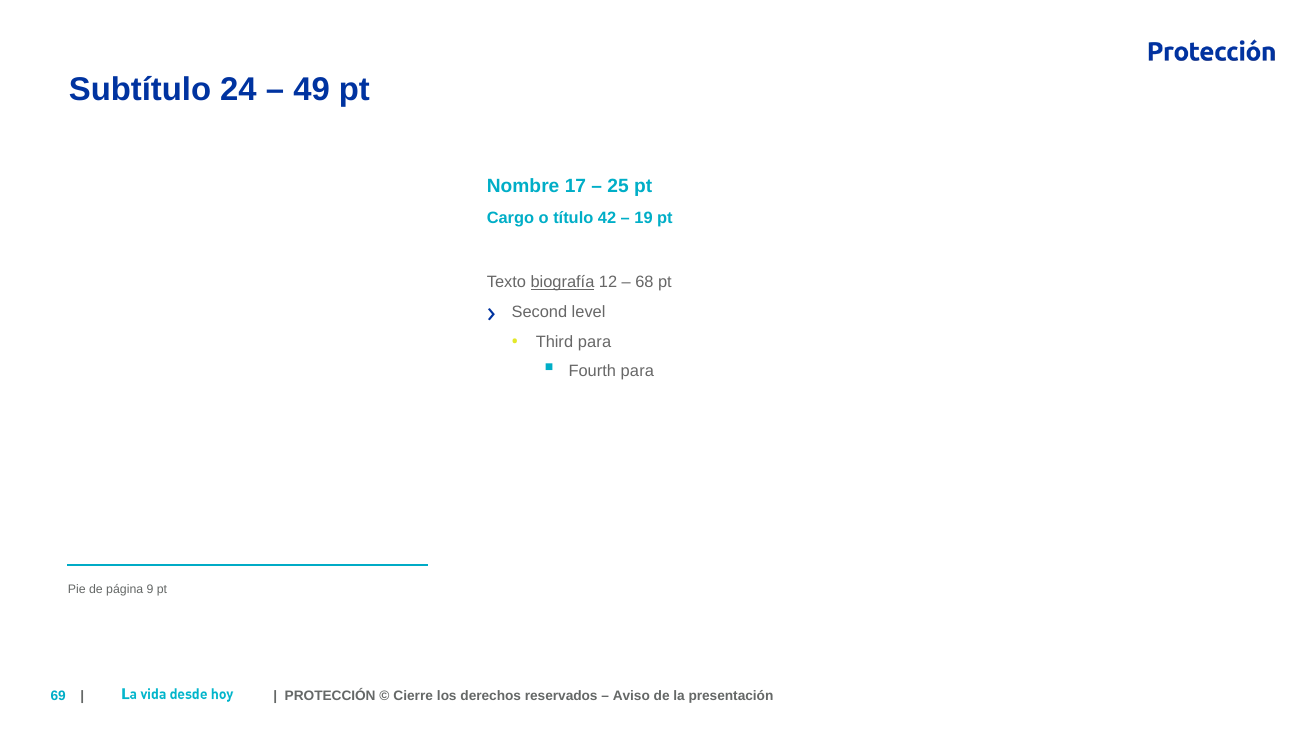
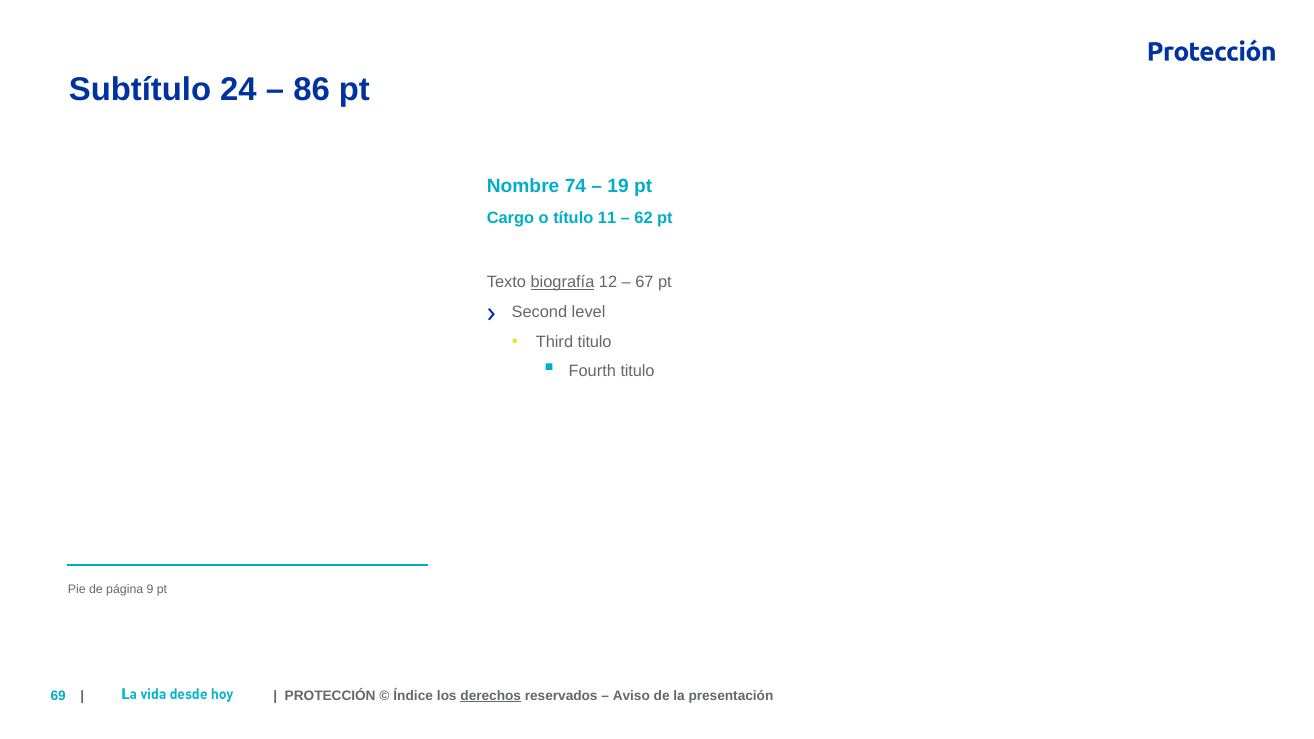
49: 49 -> 86
17: 17 -> 74
25: 25 -> 19
42: 42 -> 11
19: 19 -> 62
68: 68 -> 67
Third para: para -> titulo
Fourth para: para -> titulo
Cierre: Cierre -> Índice
derechos underline: none -> present
